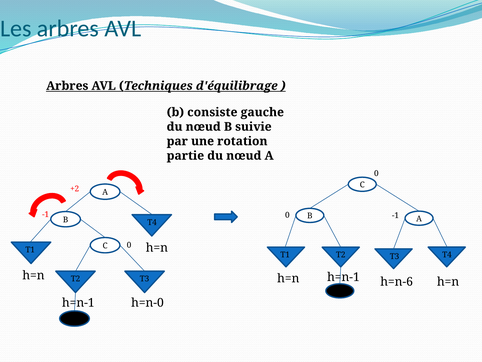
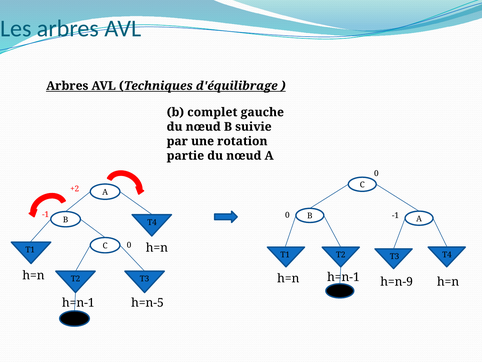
consiste: consiste -> complet
h=n-6: h=n-6 -> h=n-9
h=n-0: h=n-0 -> h=n-5
